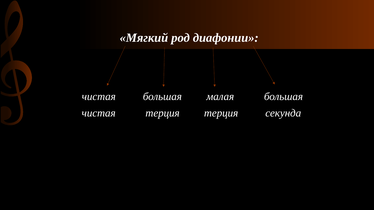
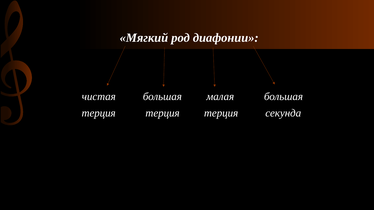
чистая at (99, 113): чистая -> терция
